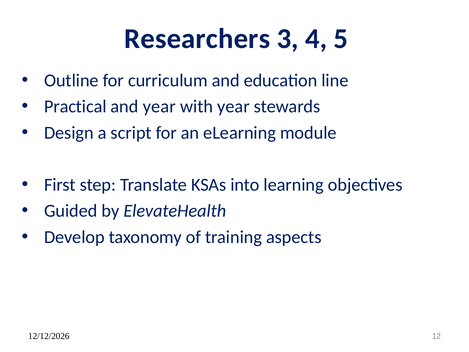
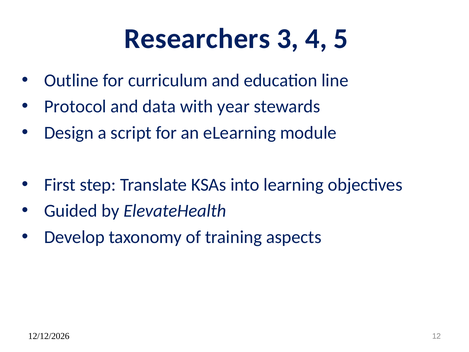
Practical: Practical -> Protocol
and year: year -> data
